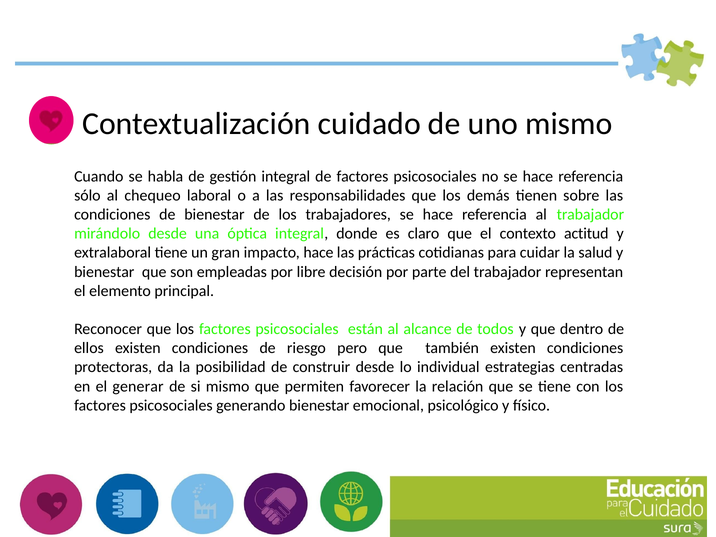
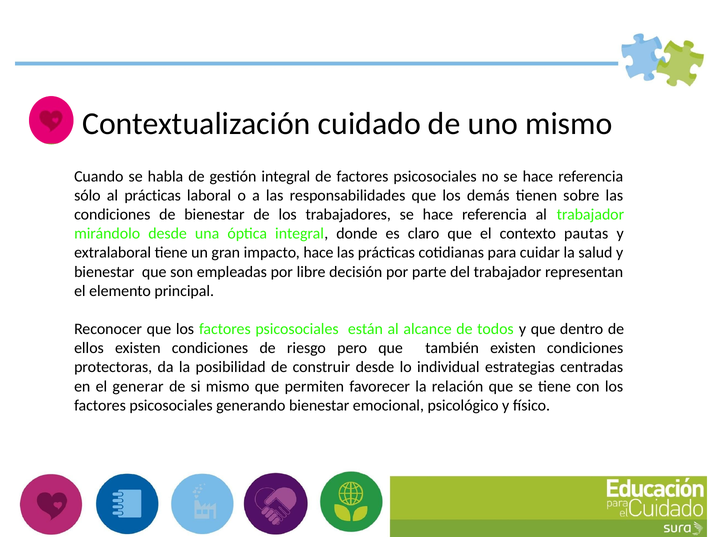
al chequeo: chequeo -> prácticas
actitud: actitud -> pautas
